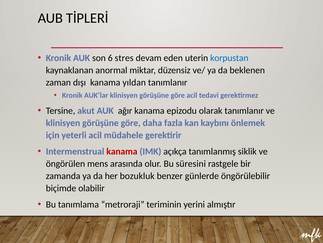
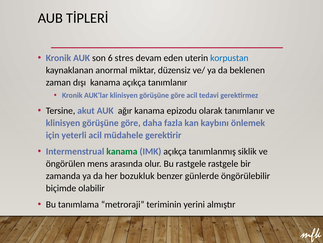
kanama yıldan: yıldan -> açıkça
kanama at (122, 151) colour: red -> green
Bu süresini: süresini -> rastgele
